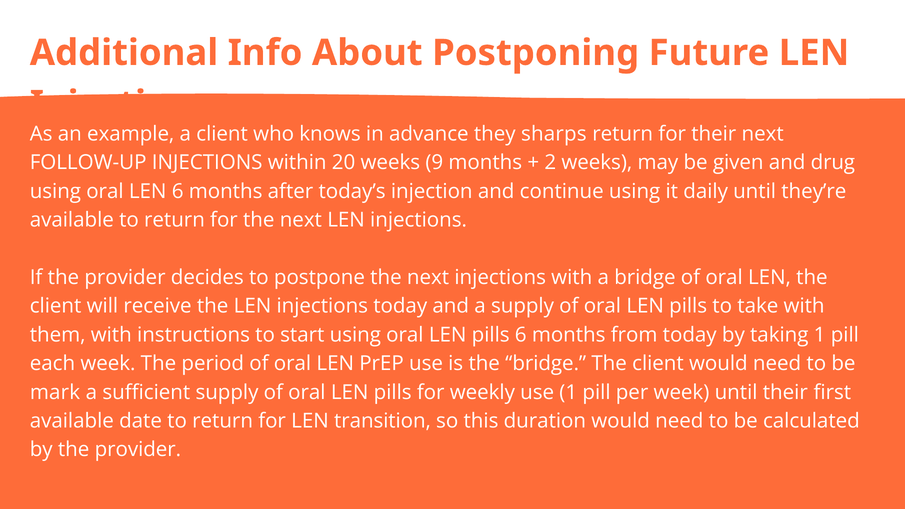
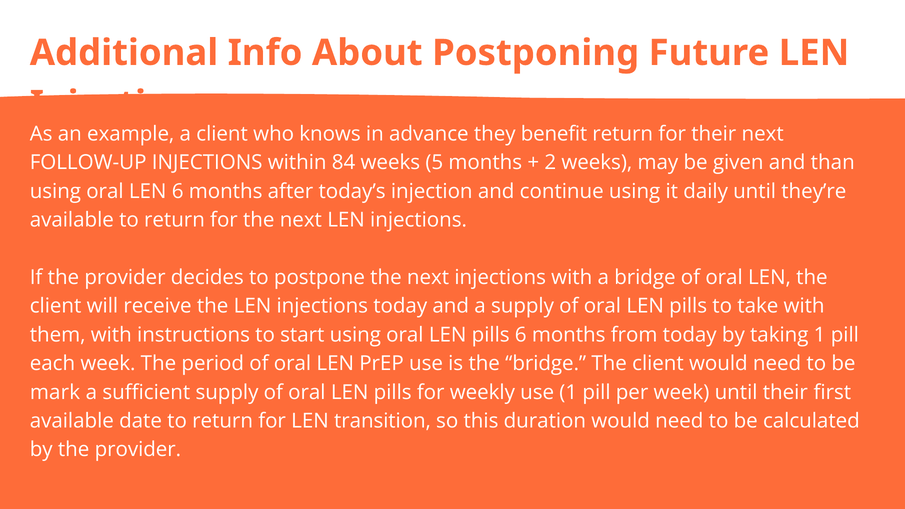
sharps: sharps -> benefit
20: 20 -> 84
9: 9 -> 5
drug: drug -> than
